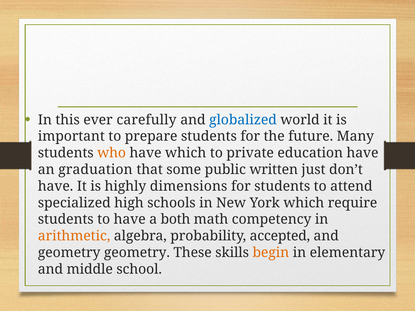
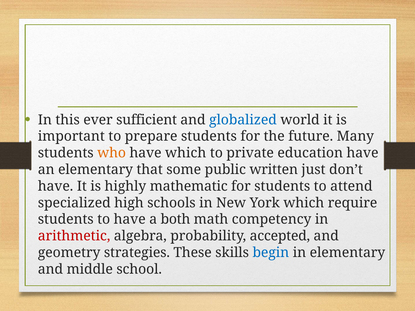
carefully: carefully -> sufficient
an graduation: graduation -> elementary
dimensions: dimensions -> mathematic
arithmetic colour: orange -> red
geometry geometry: geometry -> strategies
begin colour: orange -> blue
